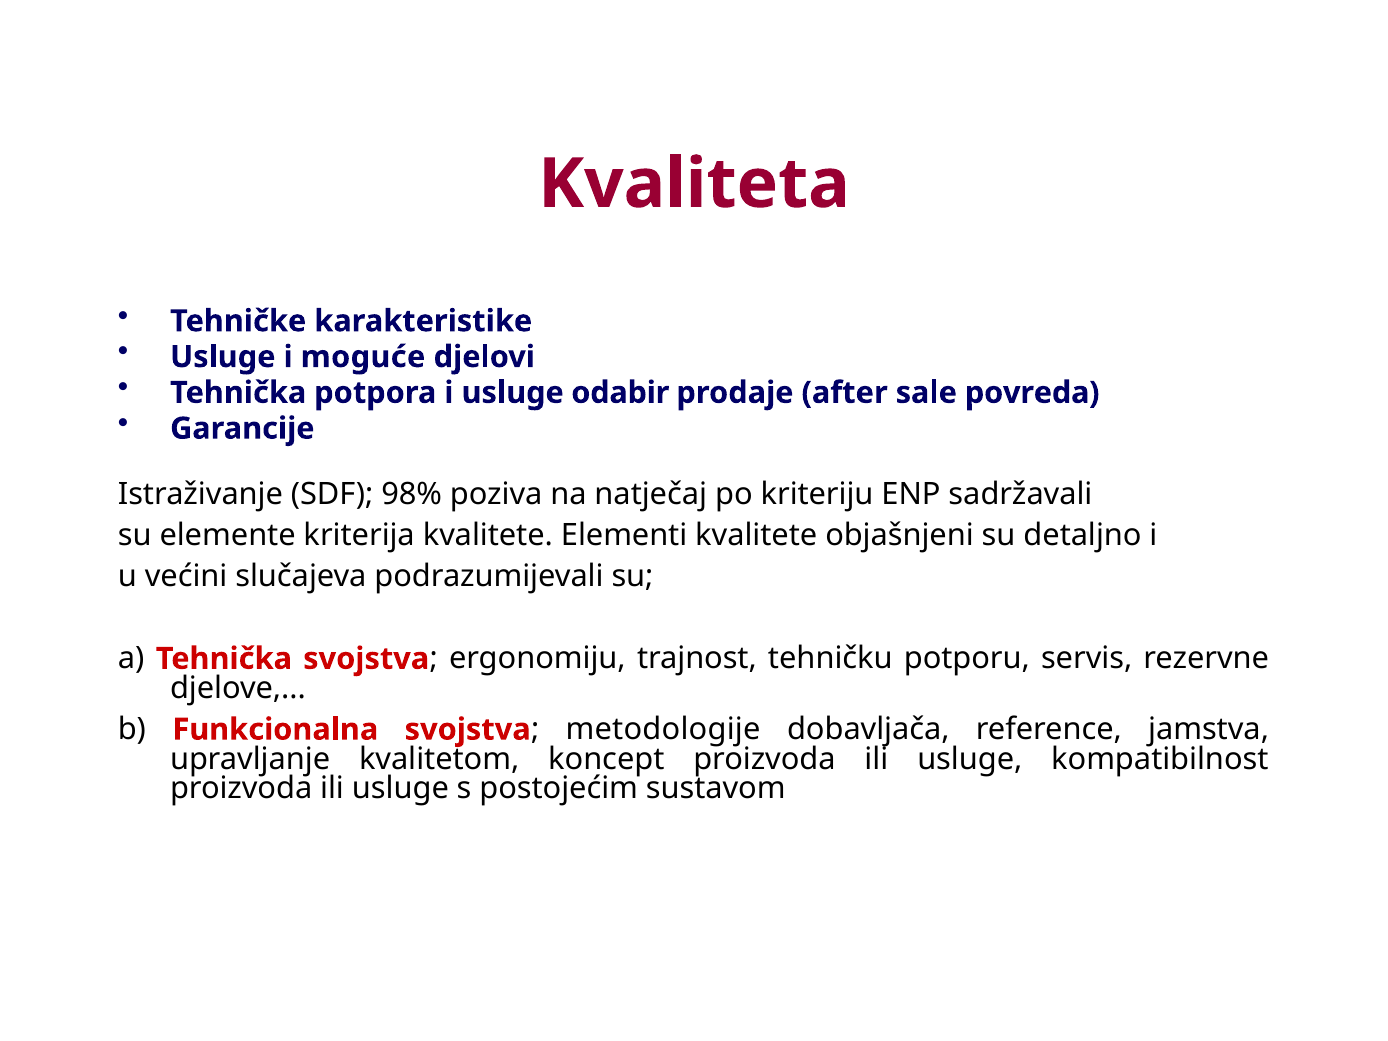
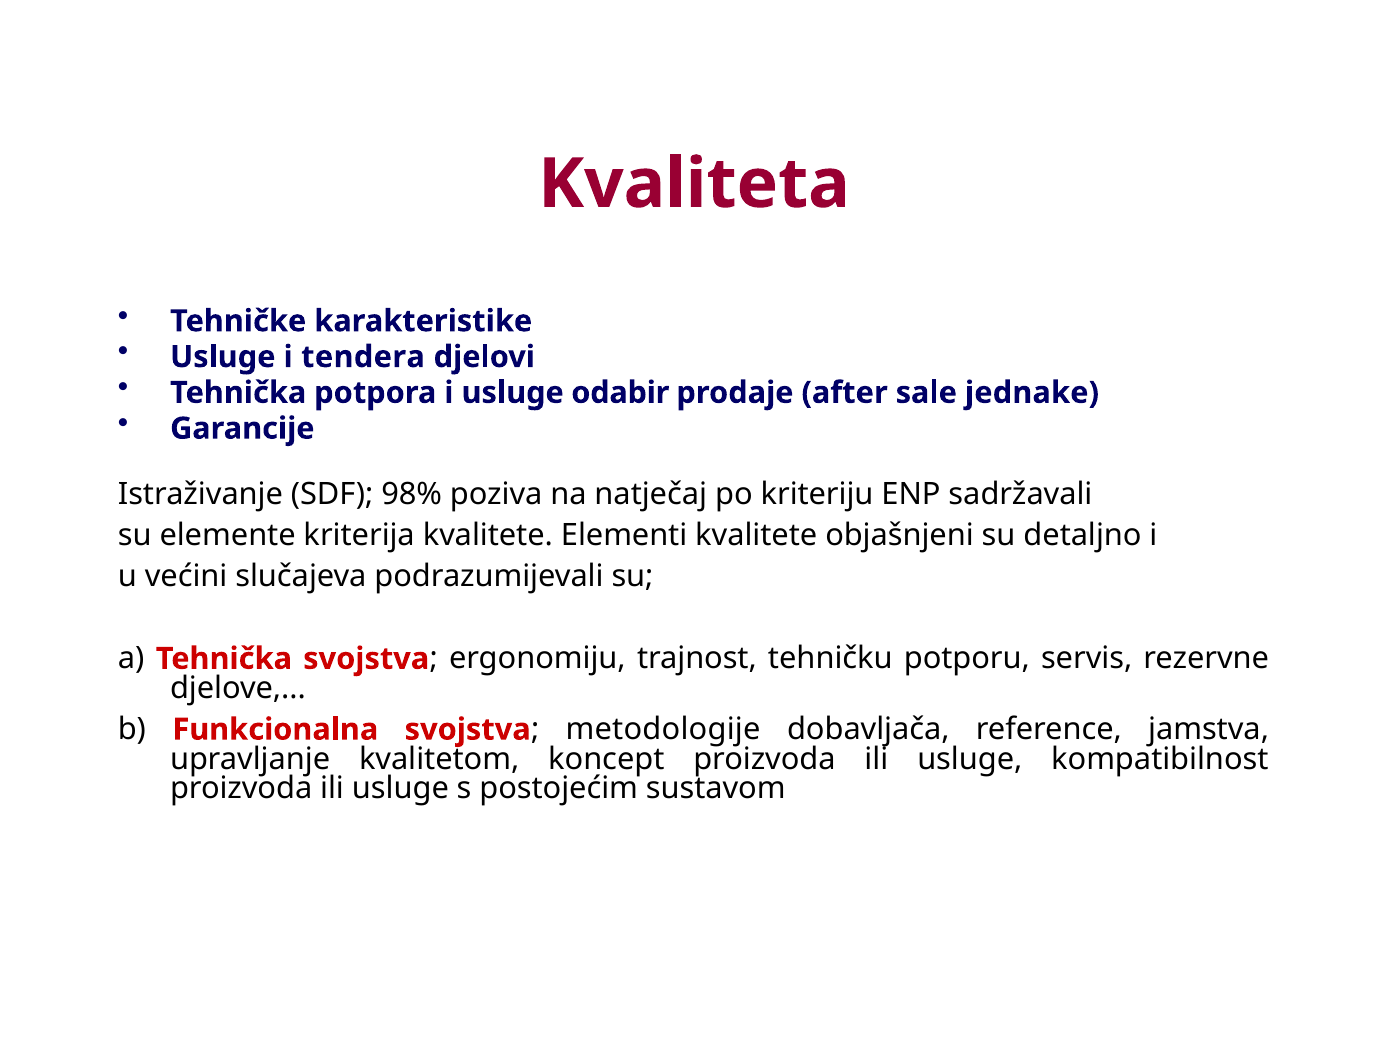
moguće: moguće -> tendera
povreda: povreda -> jednake
